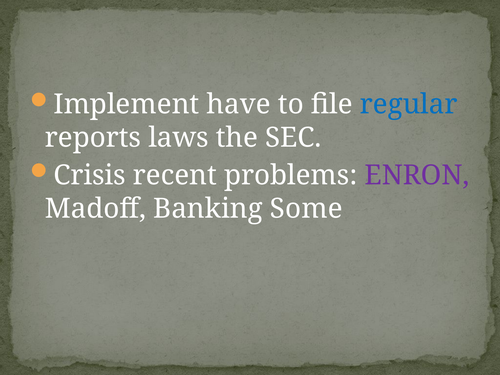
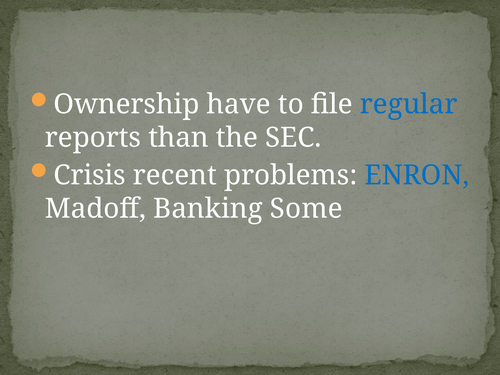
Implement: Implement -> Ownership
laws: laws -> than
ENRON colour: purple -> blue
